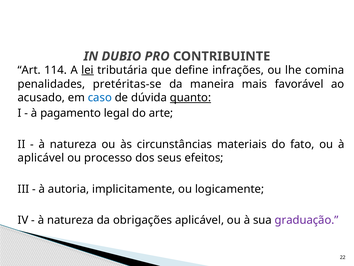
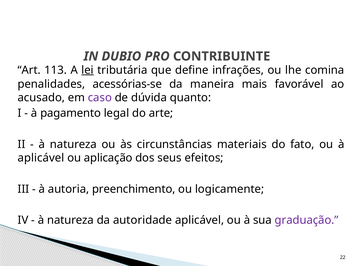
114: 114 -> 113
pretéritas-se: pretéritas-se -> acessórias-se
caso colour: blue -> purple
quanto underline: present -> none
processo: processo -> aplicação
implicitamente: implicitamente -> preenchimento
obrigações: obrigações -> autoridade
